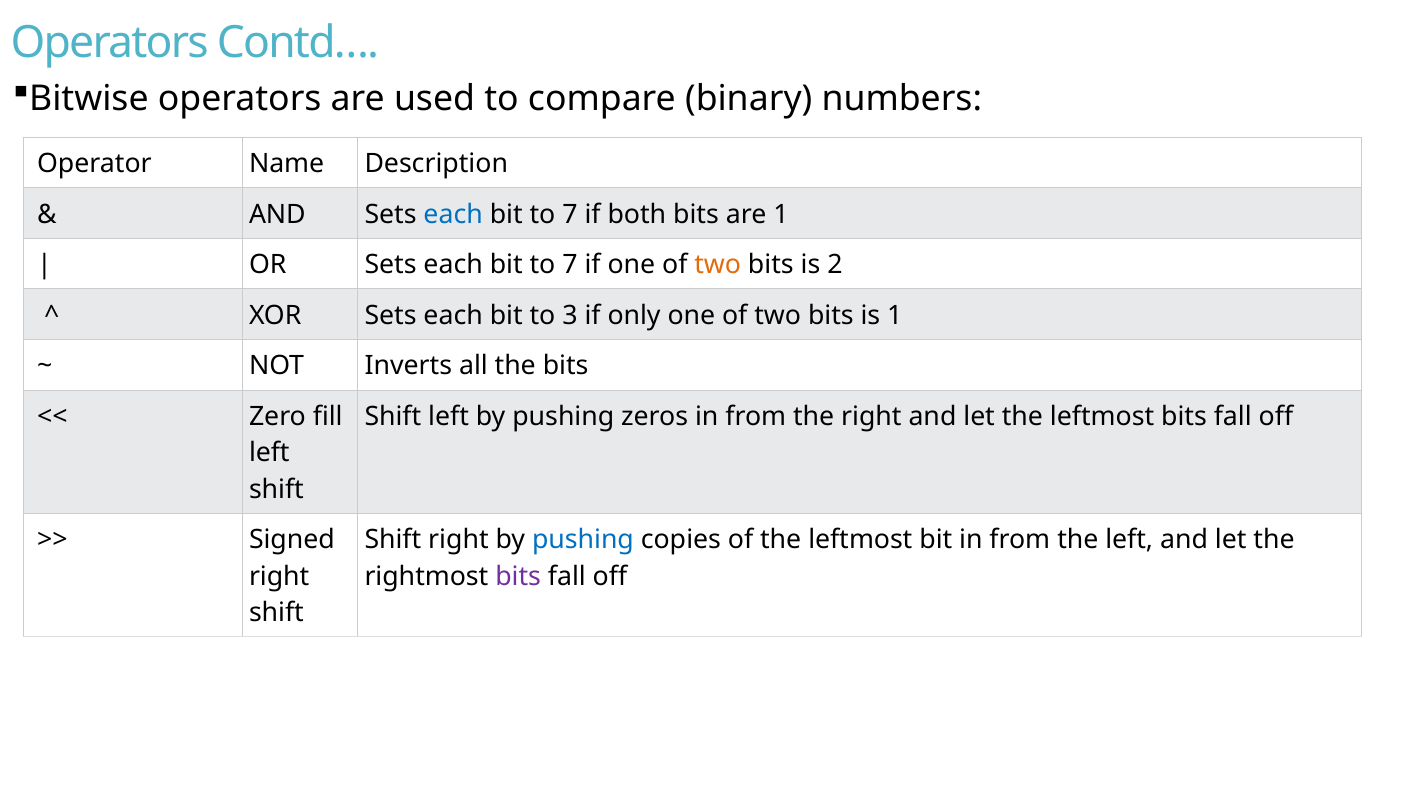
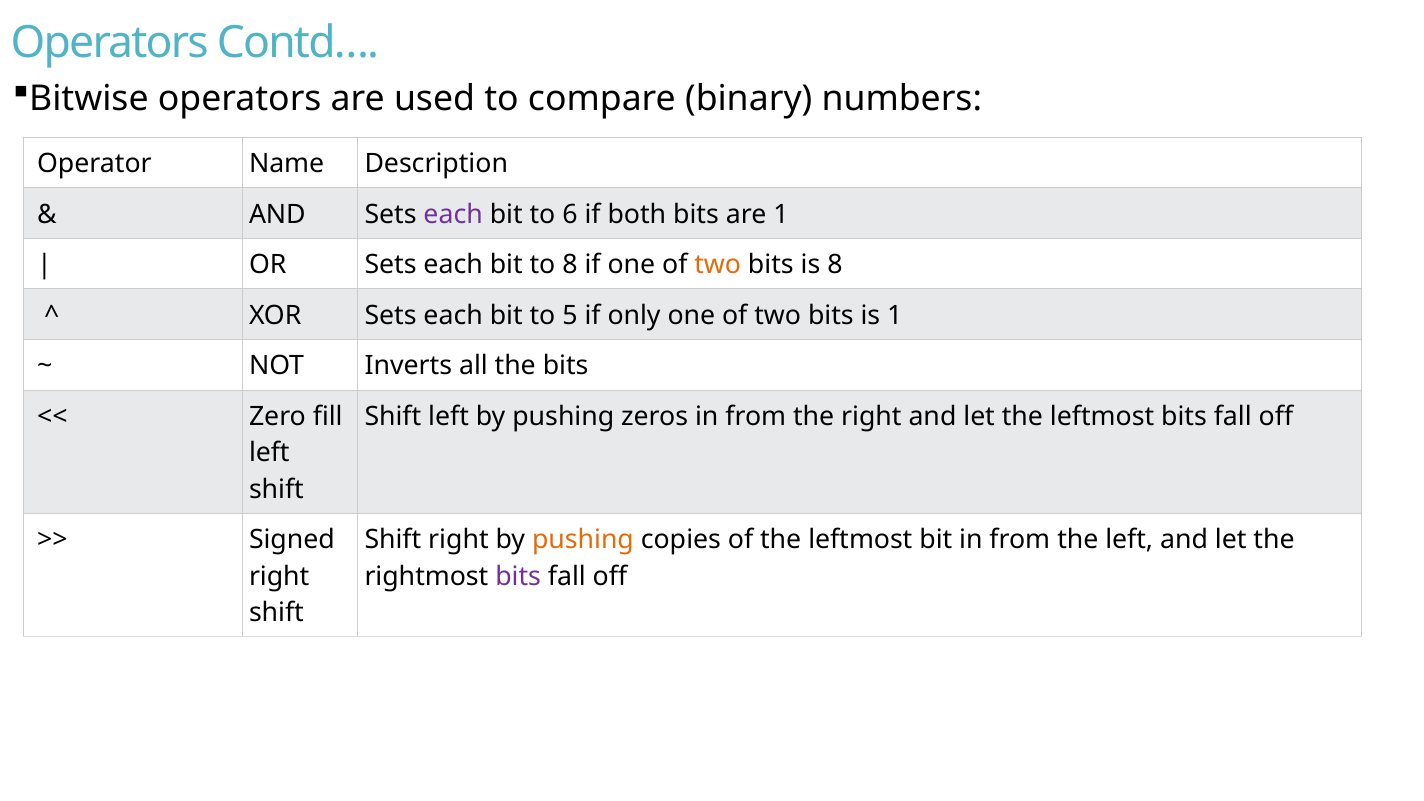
each at (453, 214) colour: blue -> purple
7 at (570, 214): 7 -> 6
7 at (570, 265): 7 -> 8
is 2: 2 -> 8
3: 3 -> 5
pushing at (583, 540) colour: blue -> orange
